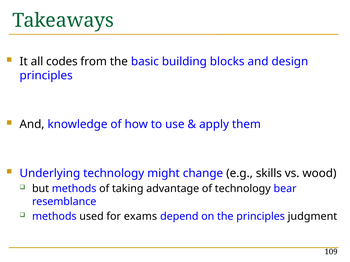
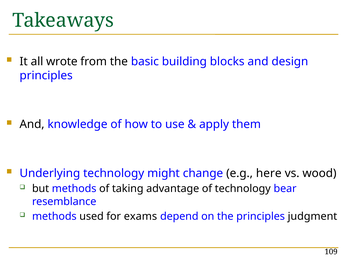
codes: codes -> wrote
skills: skills -> here
